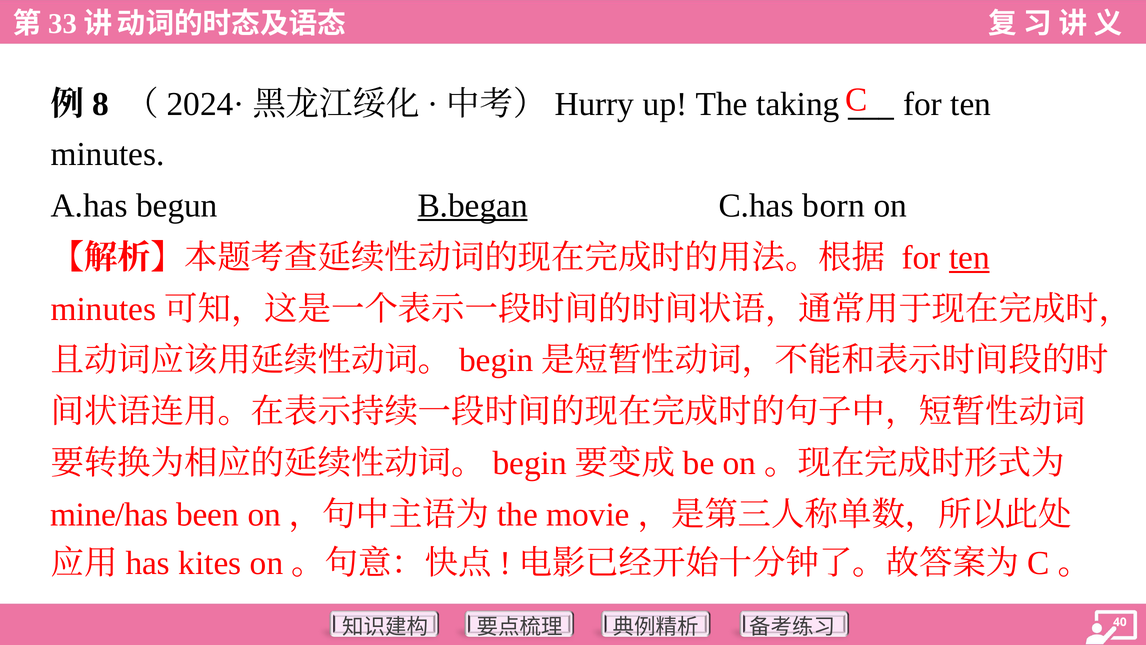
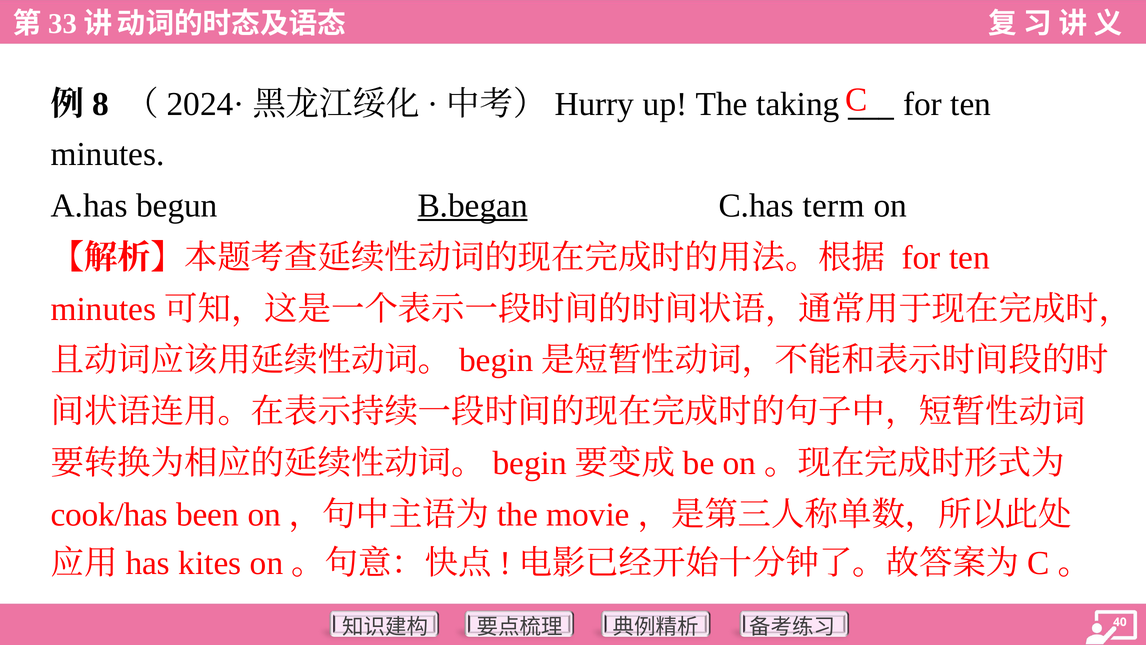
born: born -> term
ten at (969, 258) underline: present -> none
mine/has: mine/has -> cook/has
